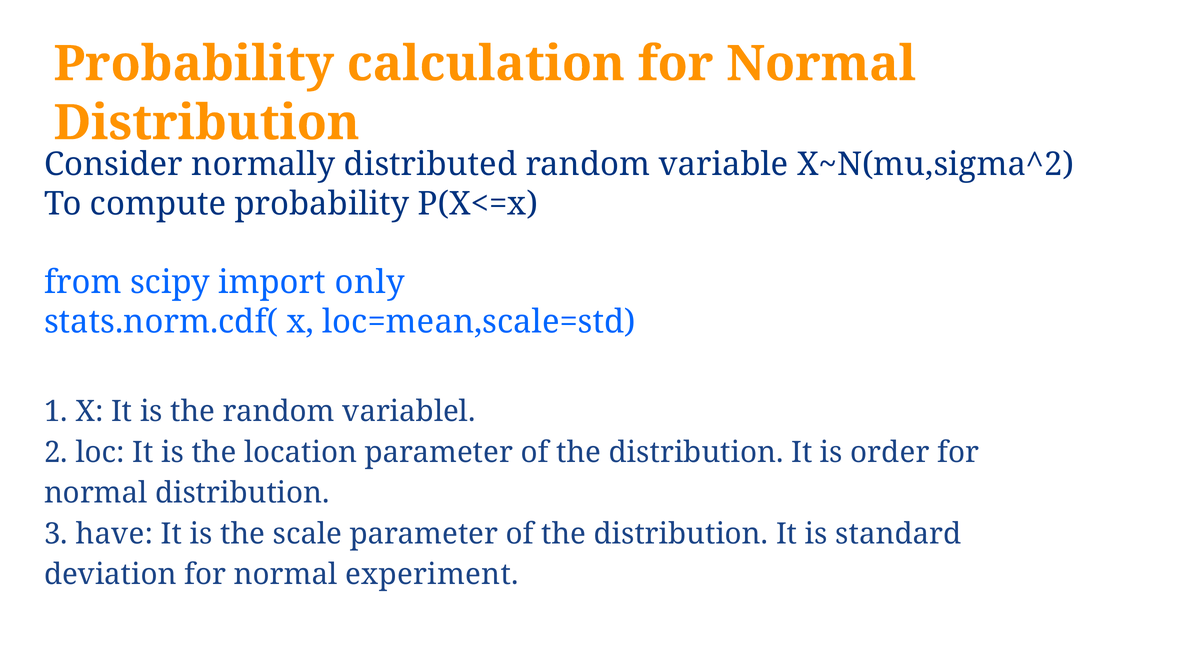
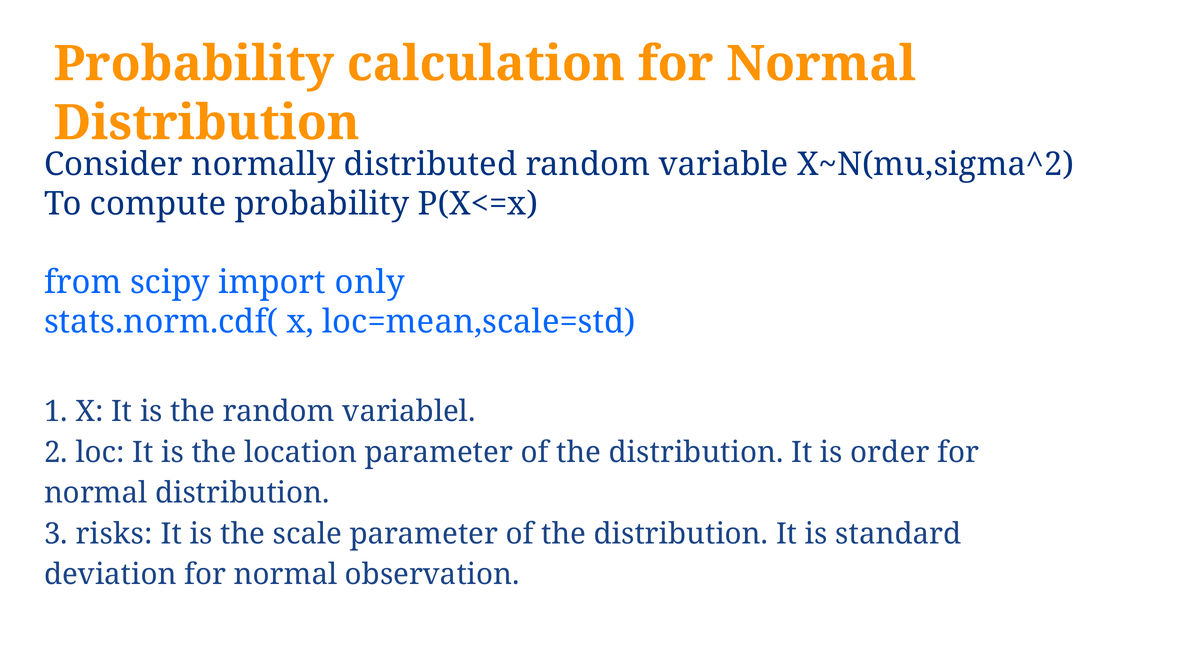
have: have -> risks
experiment: experiment -> observation
